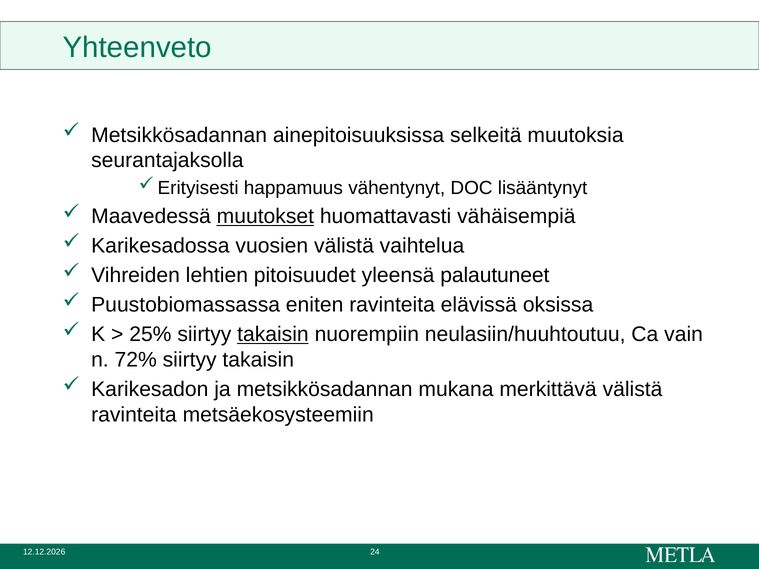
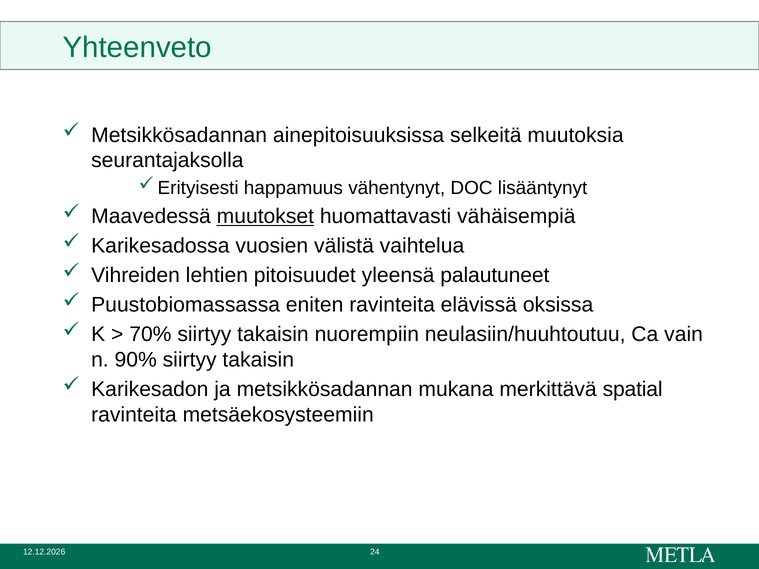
25%: 25% -> 70%
takaisin at (273, 335) underline: present -> none
72%: 72% -> 90%
merkittävä välistä: välistä -> spatial
